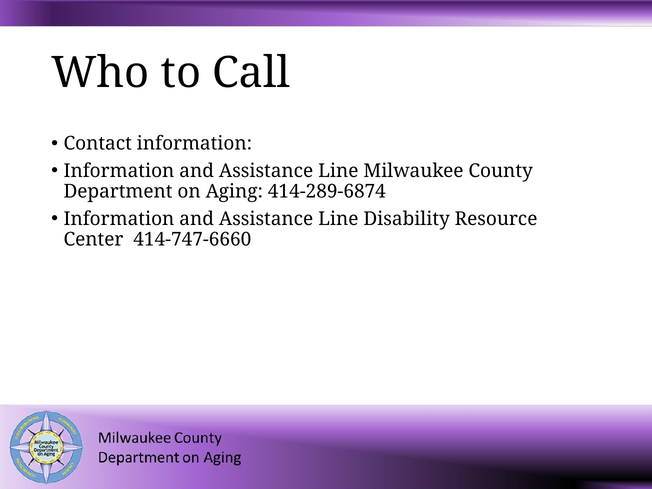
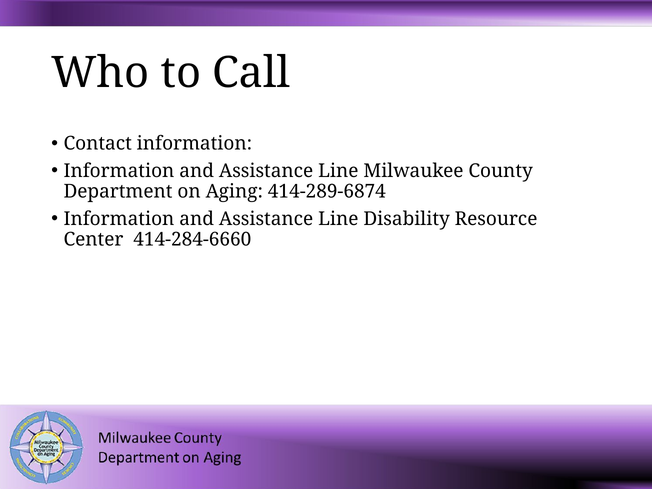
414-747-6660: 414-747-6660 -> 414-284-6660
